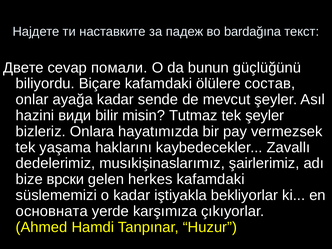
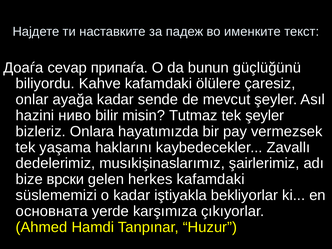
bardağına: bardağına -> именките
Двете: Двете -> Доаѓа
помали: помали -> припаѓа
Biçare: Biçare -> Kahve
состав: состав -> çaresiz
види: види -> ниво
